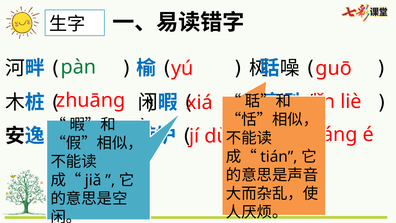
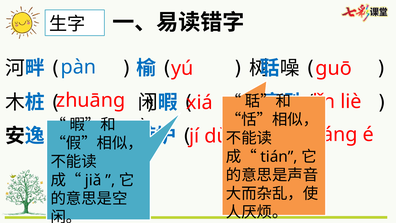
pàn colour: green -> blue
